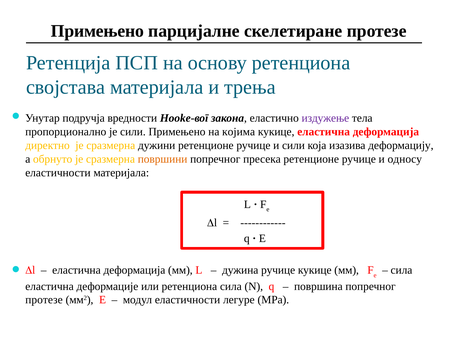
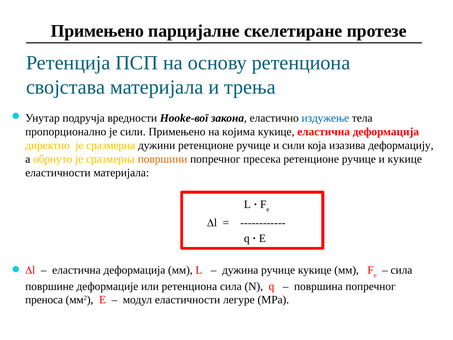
издужење colour: purple -> blue
и односу: односу -> кукице
еластична at (49, 286): еластична -> површине
протезе at (44, 300): протезе -> преноса
